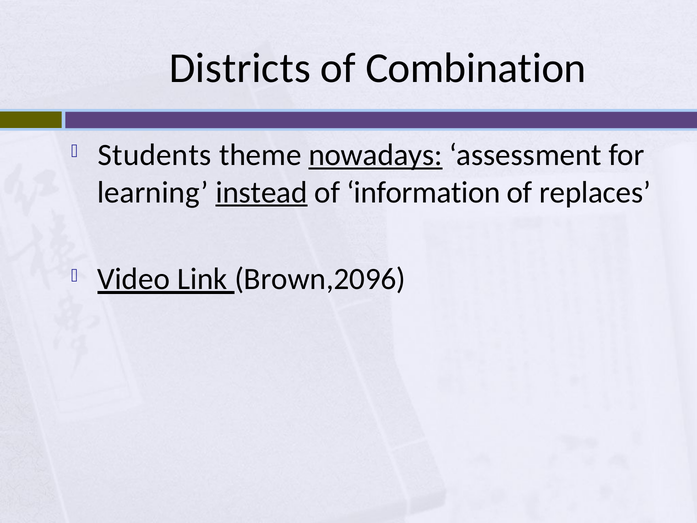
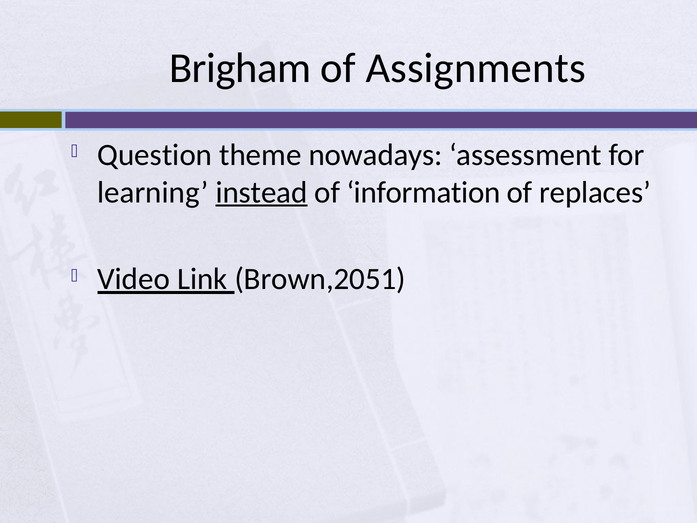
Districts: Districts -> Brigham
Combination: Combination -> Assignments
Students: Students -> Question
nowadays underline: present -> none
Brown,2096: Brown,2096 -> Brown,2051
